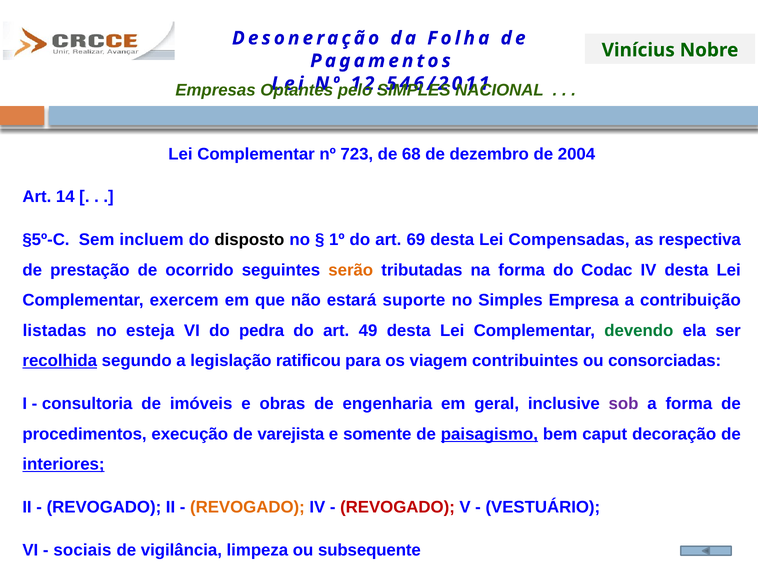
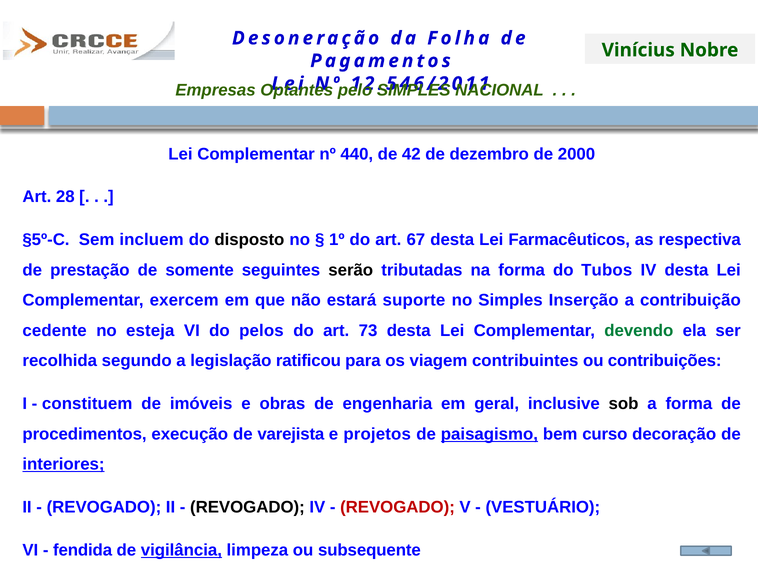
723: 723 -> 440
68: 68 -> 42
2004: 2004 -> 2000
14: 14 -> 28
69: 69 -> 67
Compensadas: Compensadas -> Farmacêuticos
ocorrido: ocorrido -> somente
serão colour: orange -> black
Codac: Codac -> Tubos
Empresa: Empresa -> Inserção
listadas: listadas -> cedente
pedra: pedra -> pelos
49: 49 -> 73
recolhida underline: present -> none
consorciadas: consorciadas -> contribuições
consultoria: consultoria -> constituem
sob colour: purple -> black
somente: somente -> projetos
caput: caput -> curso
REVOGADO at (247, 508) colour: orange -> black
sociais: sociais -> fendida
vigilância underline: none -> present
